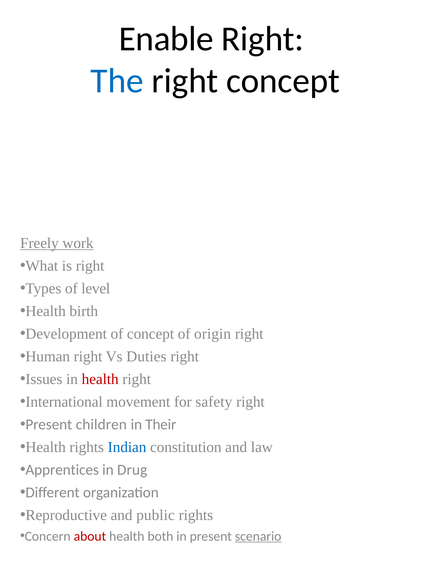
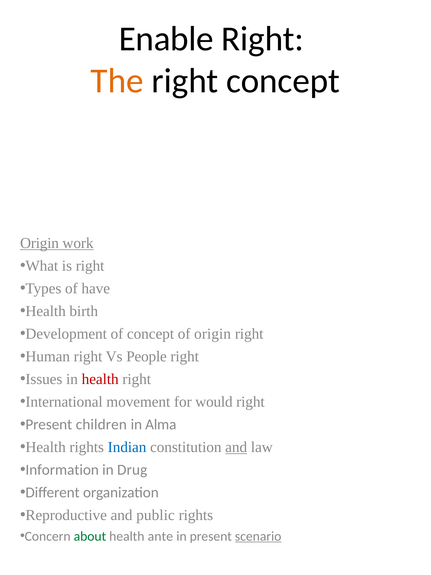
The colour: blue -> orange
Freely at (39, 243): Freely -> Origin
level: level -> have
Duties: Duties -> People
safety: safety -> would
Their: Their -> Alma
and at (236, 447) underline: none -> present
Apprentices: Apprentices -> Information
about colour: red -> green
both: both -> ante
